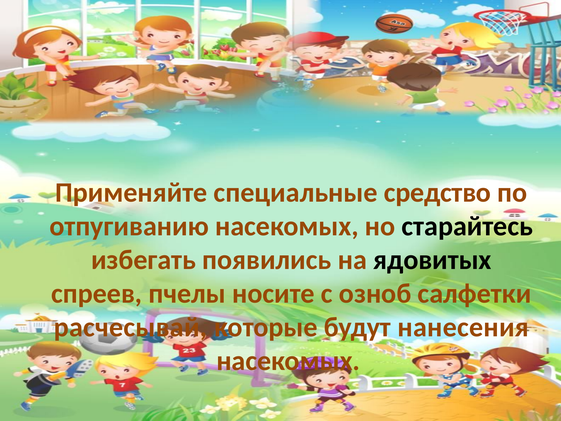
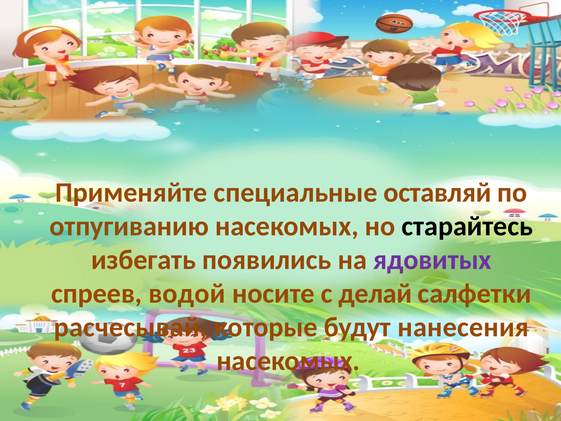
средство: средство -> оставляй
ядовитых colour: black -> purple
пчелы: пчелы -> водой
озноб: озноб -> делай
